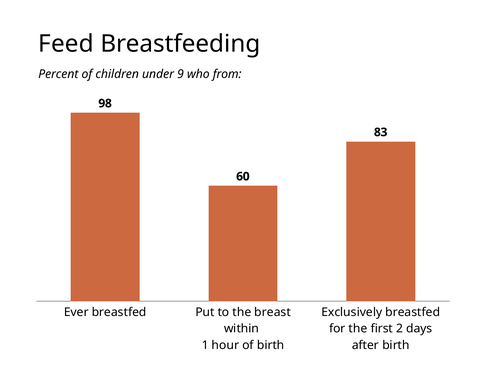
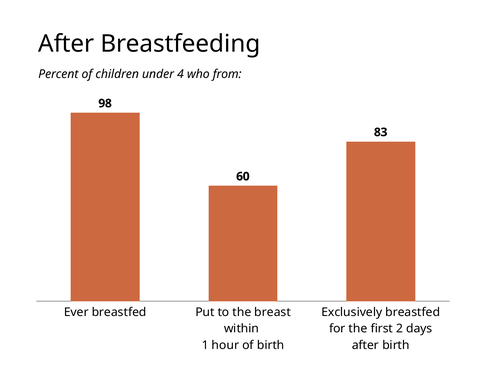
Feed at (66, 44): Feed -> After
9: 9 -> 4
